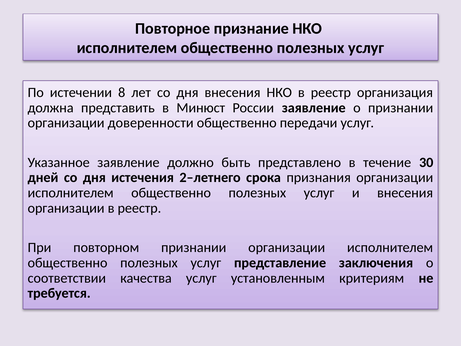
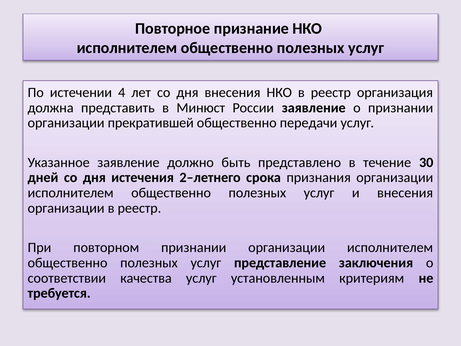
8: 8 -> 4
доверенности: доверенности -> прекратившей
